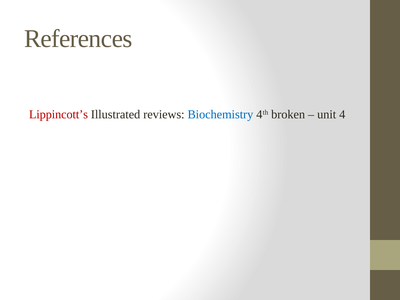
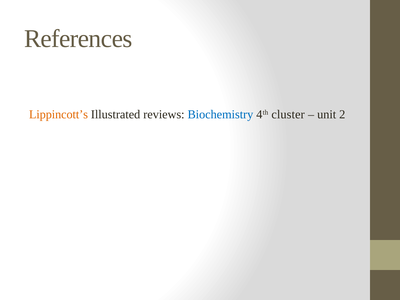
Lippincott’s colour: red -> orange
broken: broken -> cluster
4: 4 -> 2
